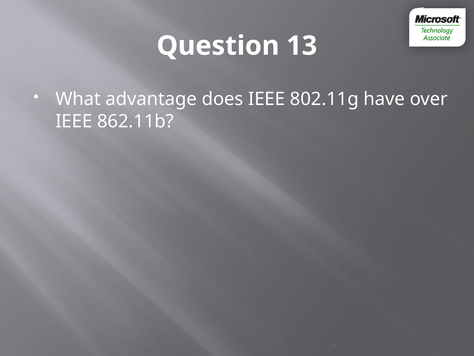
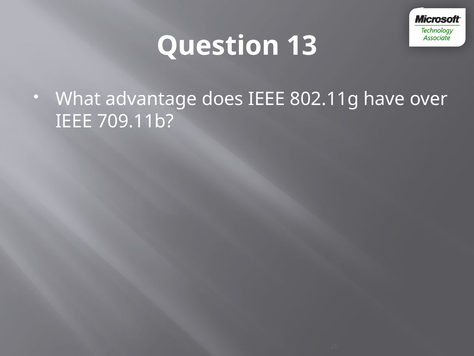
862.11b: 862.11b -> 709.11b
